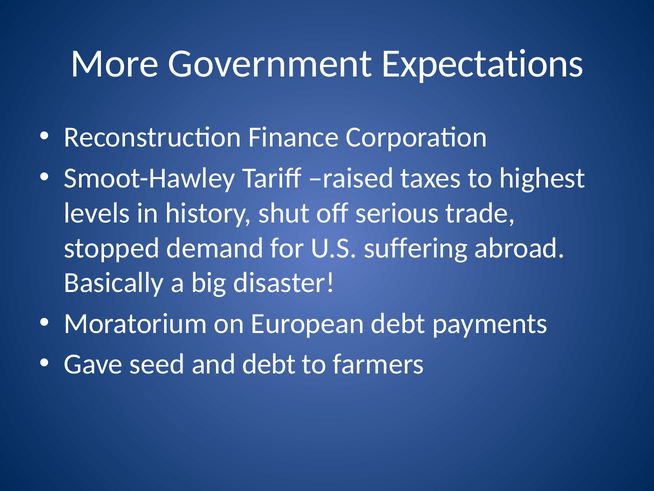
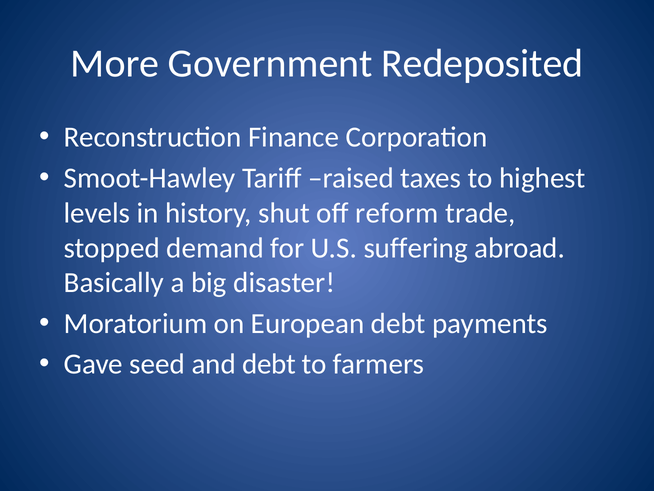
Expectations: Expectations -> Redeposited
serious: serious -> reform
